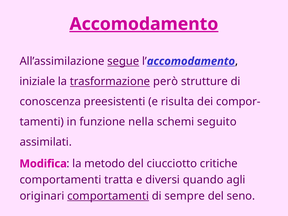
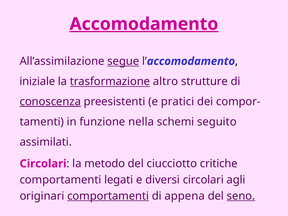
accomodamento at (191, 61) underline: present -> none
però: però -> altro
conoscenza underline: none -> present
risulta: risulta -> pratici
Modifica at (43, 164): Modifica -> Circolari
tratta: tratta -> legati
diversi quando: quando -> circolari
sempre: sempre -> appena
seno underline: none -> present
